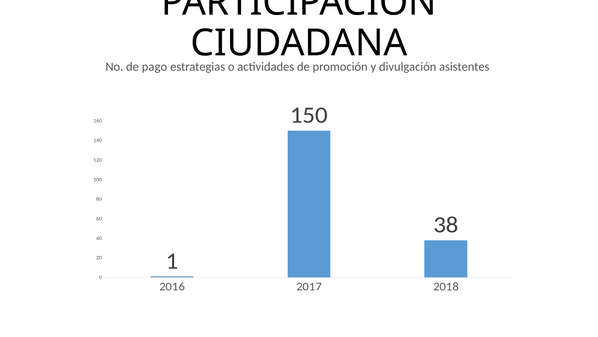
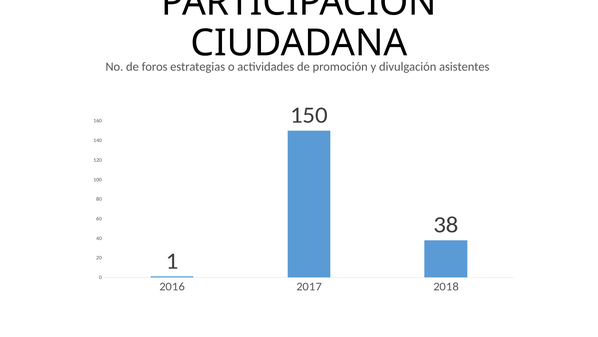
pago: pago -> foros
